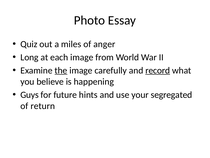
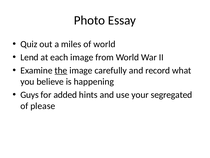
of anger: anger -> world
Long: Long -> Lend
record underline: present -> none
future: future -> added
return: return -> please
